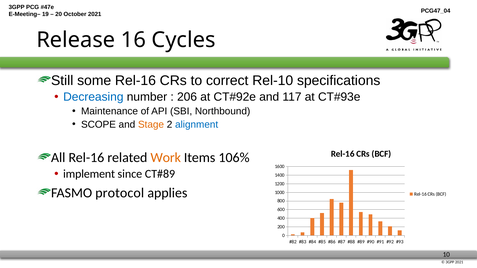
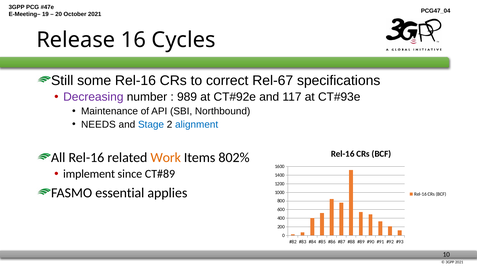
Rel-10: Rel-10 -> Rel-67
Decreasing colour: blue -> purple
206: 206 -> 989
SCOPE: SCOPE -> NEEDS
Stage colour: orange -> blue
106%: 106% -> 802%
protocol: protocol -> essential
